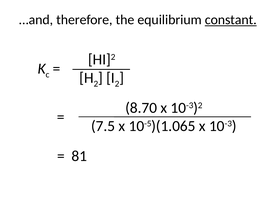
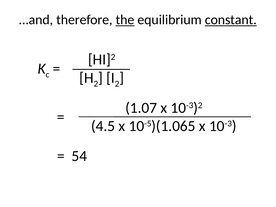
the underline: none -> present
8.70: 8.70 -> 1.07
7.5: 7.5 -> 4.5
81: 81 -> 54
